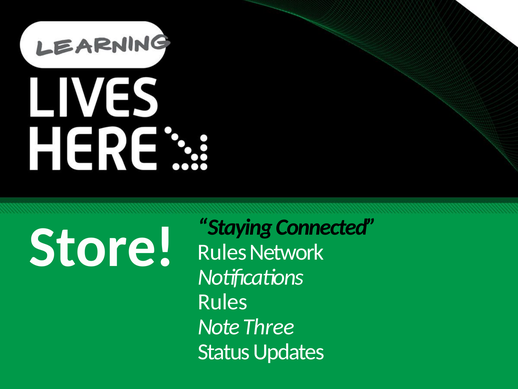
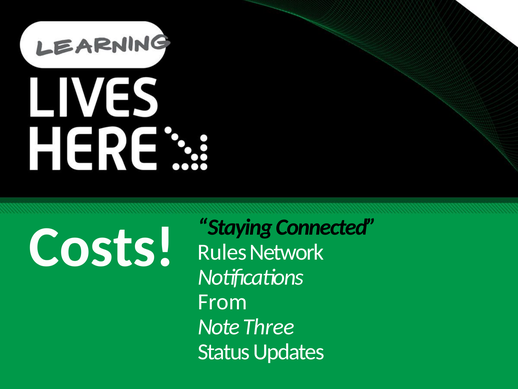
Store: Store -> Costs
Rules at (223, 302): Rules -> From
